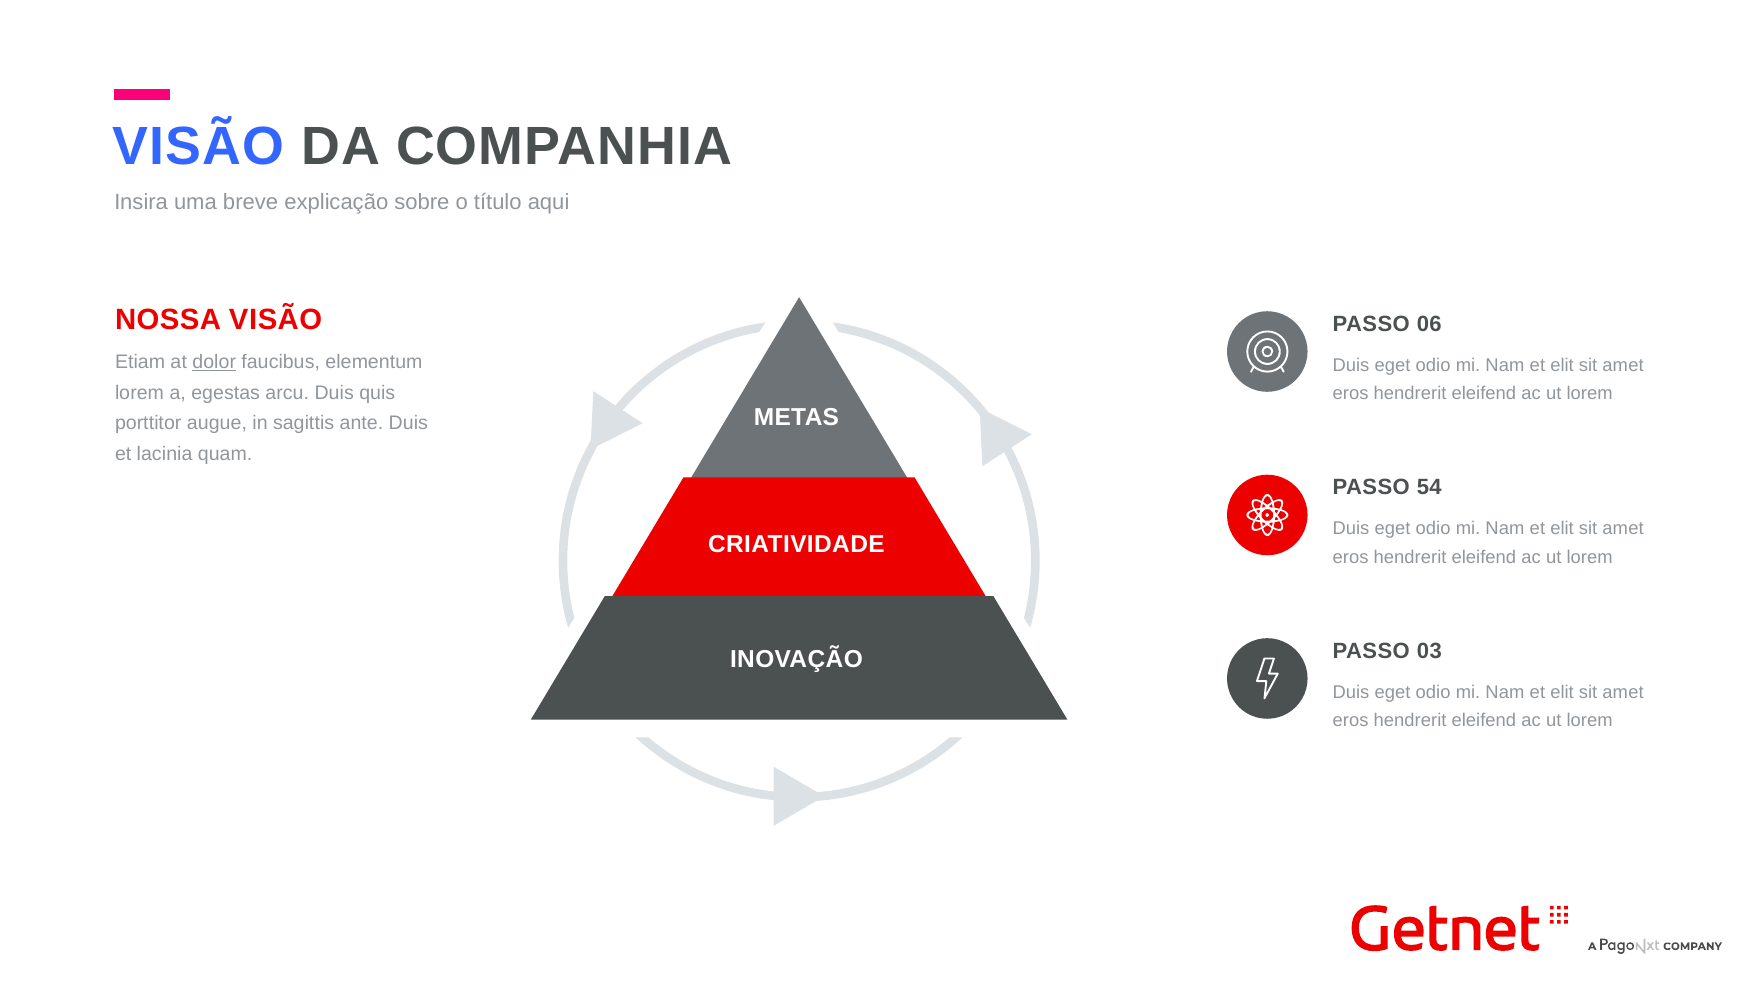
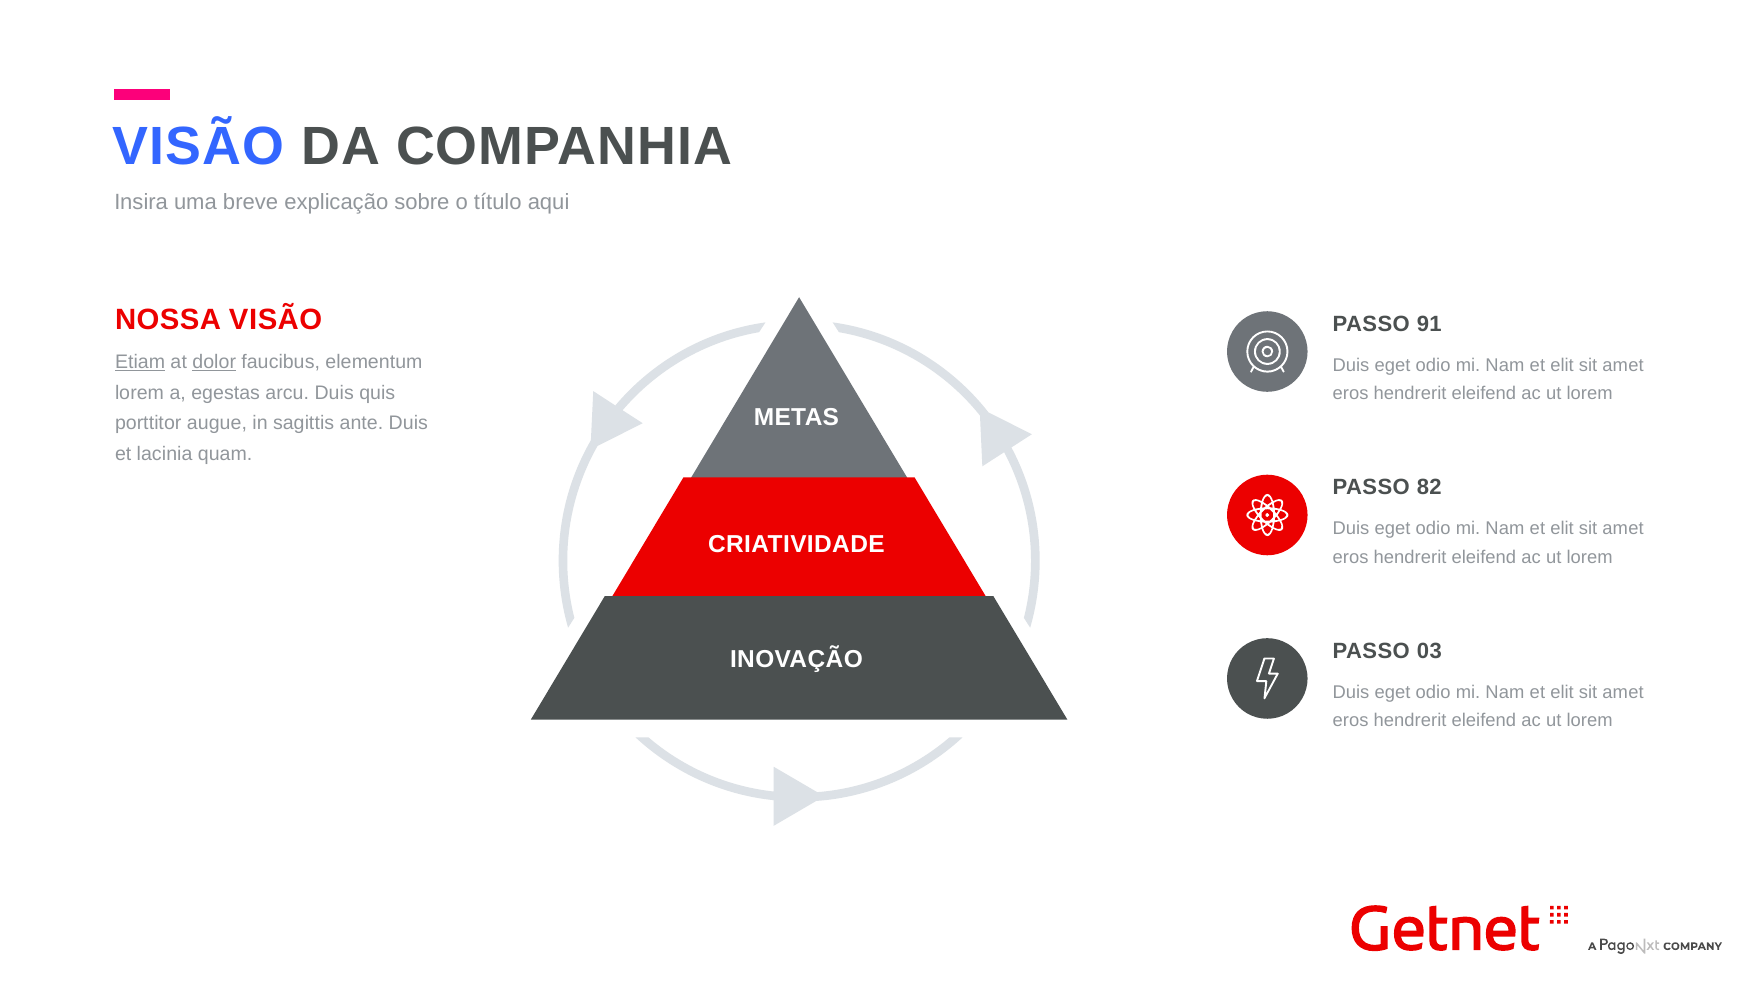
06: 06 -> 91
Etiam underline: none -> present
54: 54 -> 82
